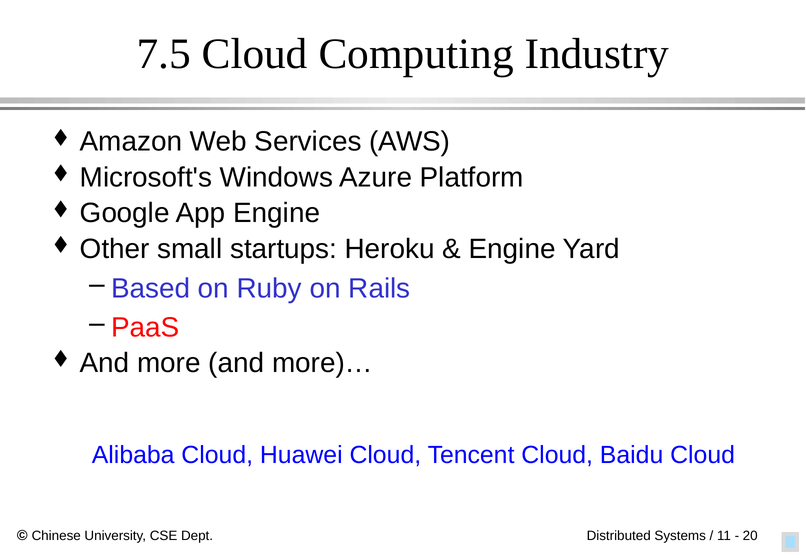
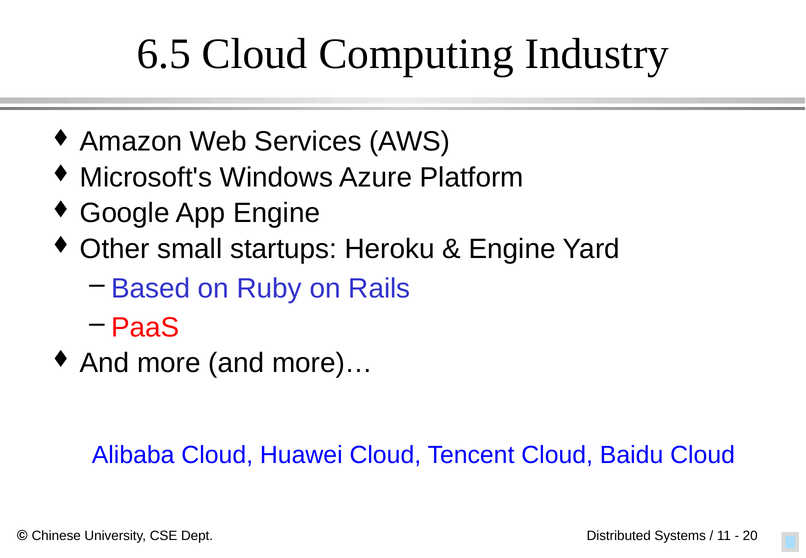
7.5: 7.5 -> 6.5
